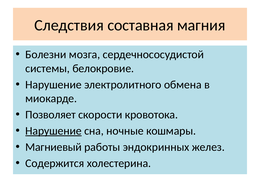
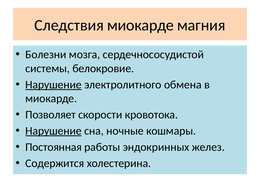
Следствия составная: составная -> миокарде
Нарушение at (53, 85) underline: none -> present
Магниевый: Магниевый -> Постоянная
